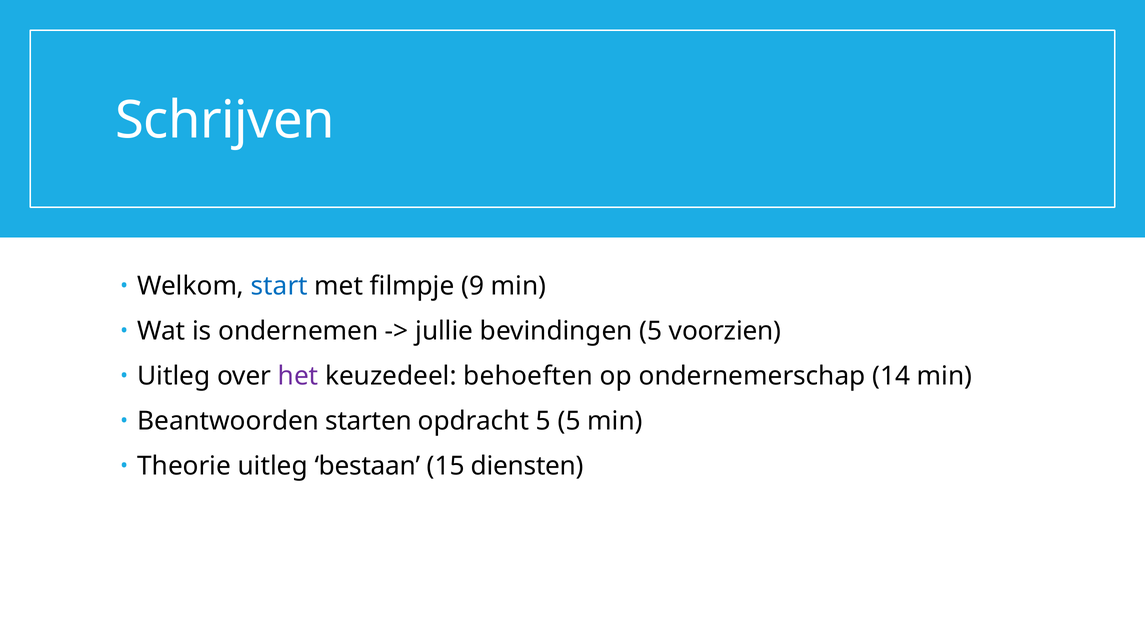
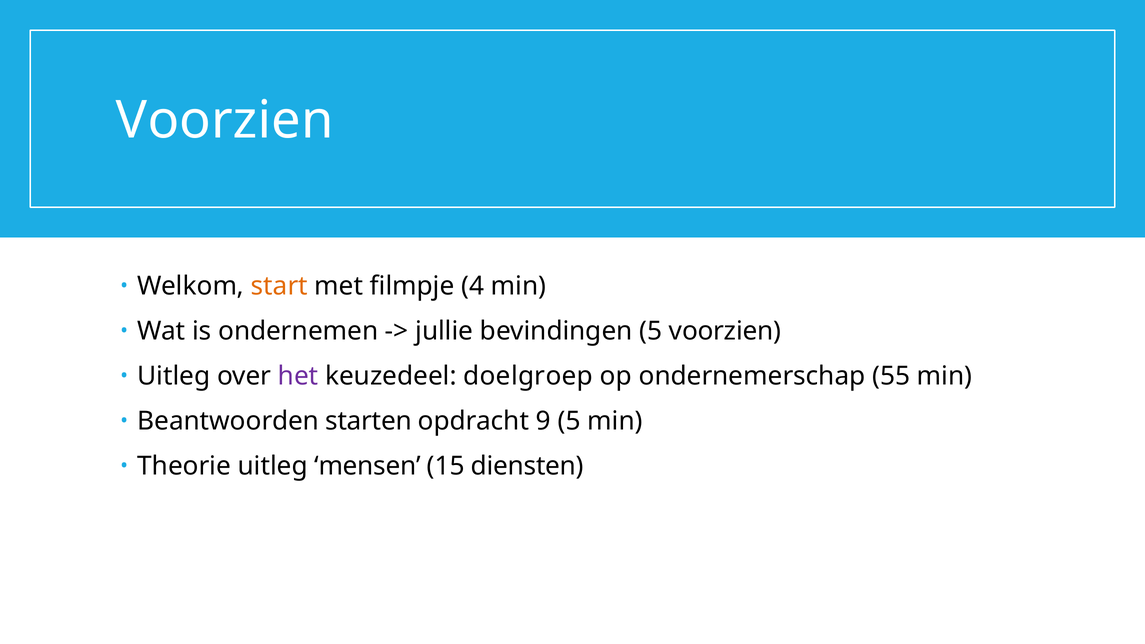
Schrijven at (225, 121): Schrijven -> Voorzien
start colour: blue -> orange
9: 9 -> 4
behoeften: behoeften -> doelgroep
14: 14 -> 55
opdracht 5: 5 -> 9
bestaan: bestaan -> mensen
